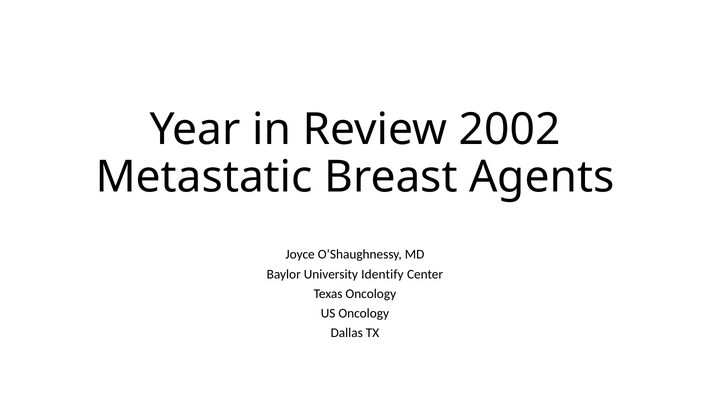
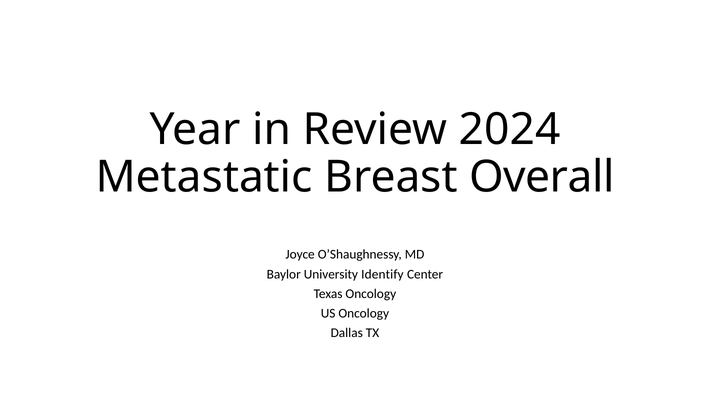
2002: 2002 -> 2024
Agents: Agents -> Overall
